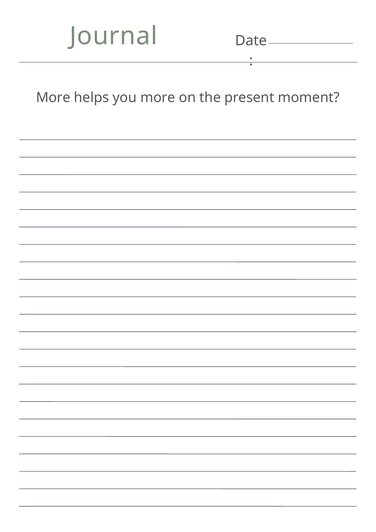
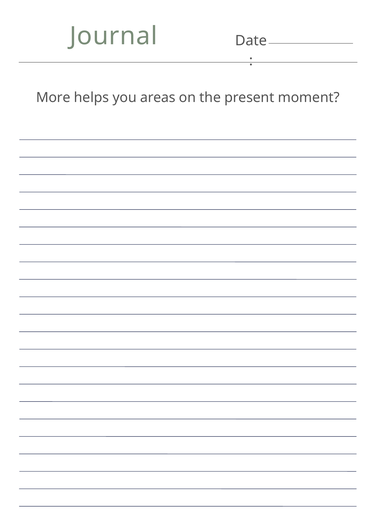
you more: more -> areas
